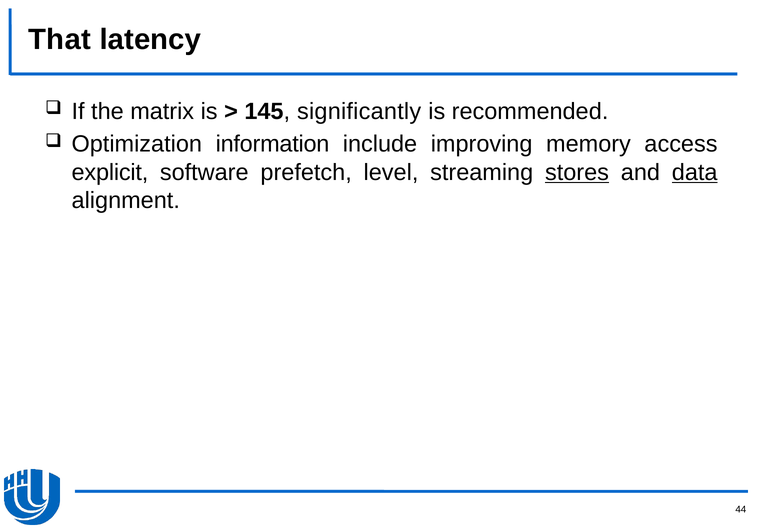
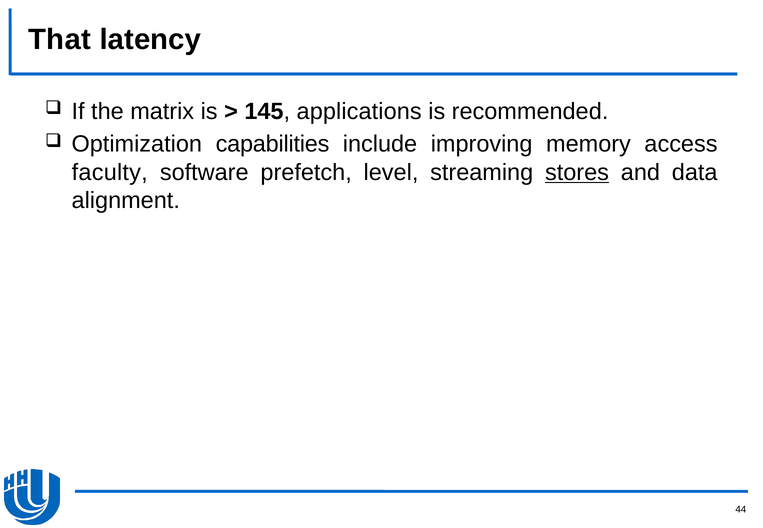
significantly: significantly -> applications
information: information -> capabilities
explicit: explicit -> faculty
data underline: present -> none
